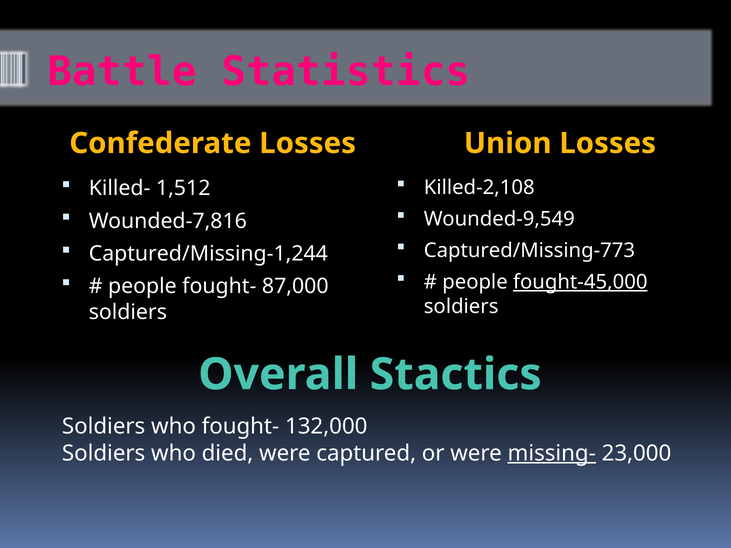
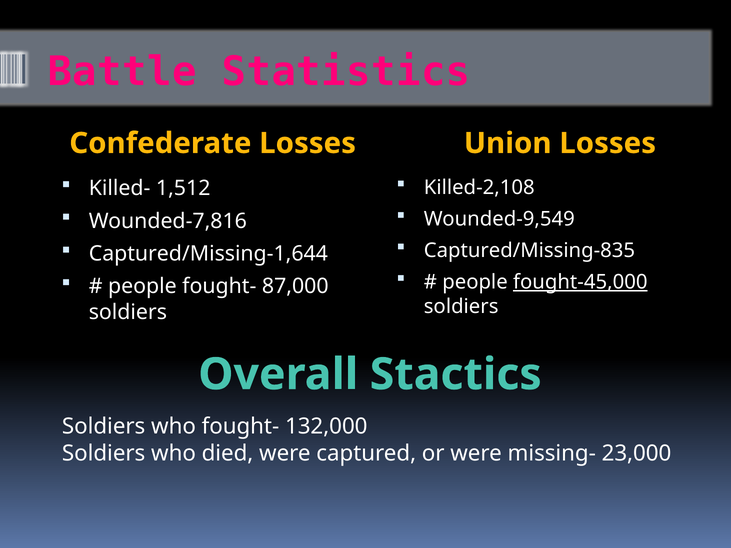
Captured/Missing-773: Captured/Missing-773 -> Captured/Missing-835
Captured/Missing-1,244: Captured/Missing-1,244 -> Captured/Missing-1,644
missing- underline: present -> none
